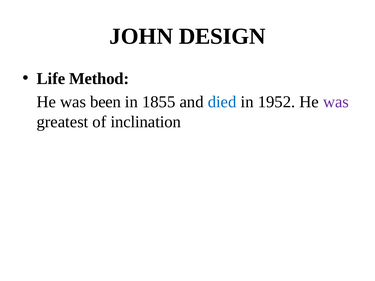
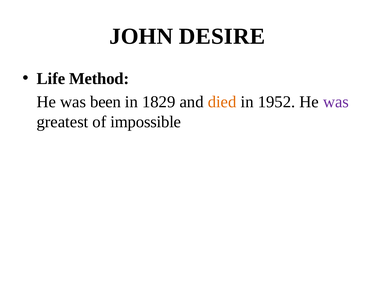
DESIGN: DESIGN -> DESIRE
1855: 1855 -> 1829
died colour: blue -> orange
inclination: inclination -> impossible
